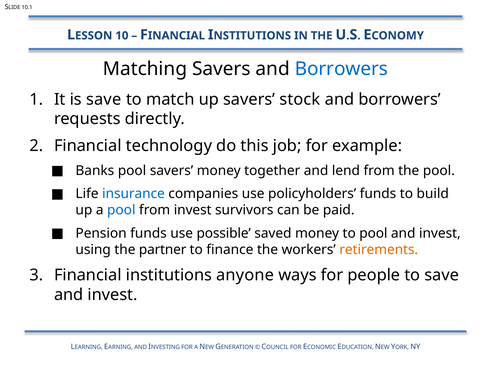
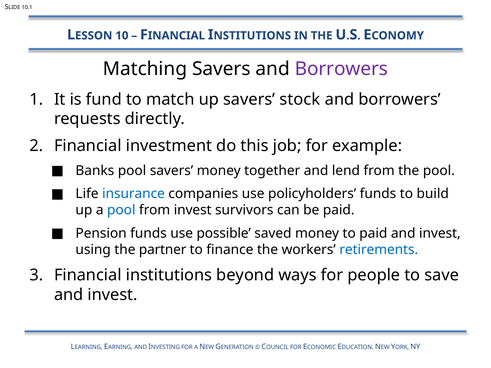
Borrowers at (341, 69) colour: blue -> purple
is save: save -> fund
technology: technology -> investment
to pool: pool -> paid
retirements colour: orange -> blue
anyone: anyone -> beyond
